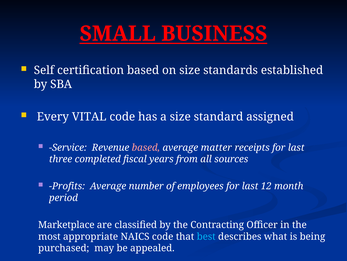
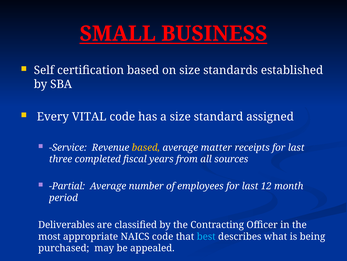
based at (146, 147) colour: pink -> yellow
Profits: Profits -> Partial
Marketplace: Marketplace -> Deliverables
